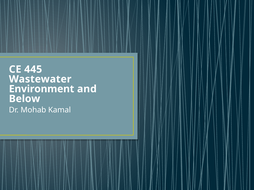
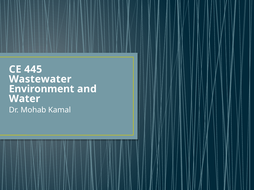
Below: Below -> Water
